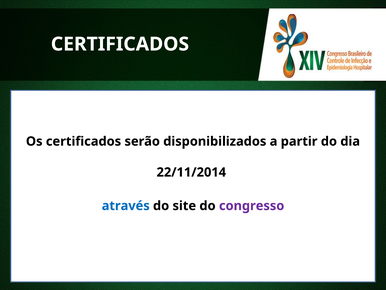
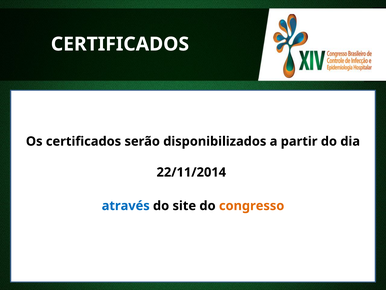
congresso colour: purple -> orange
